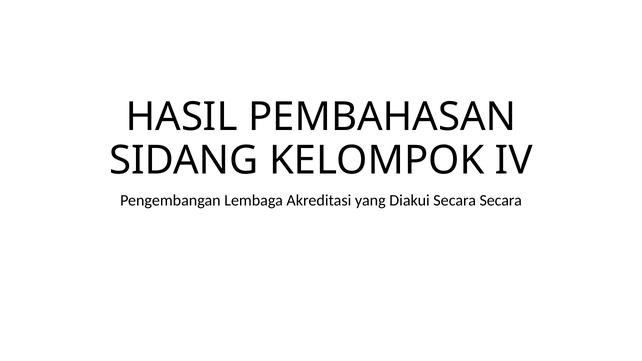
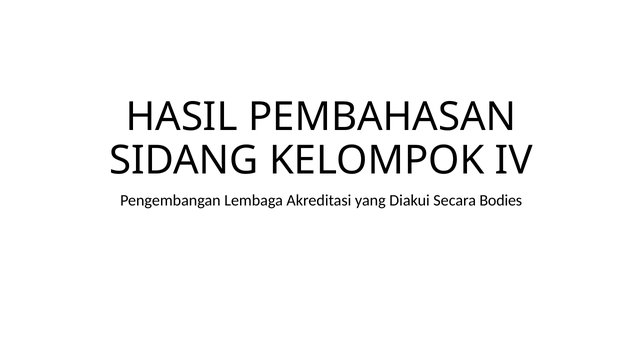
Secara Secara: Secara -> Bodies
